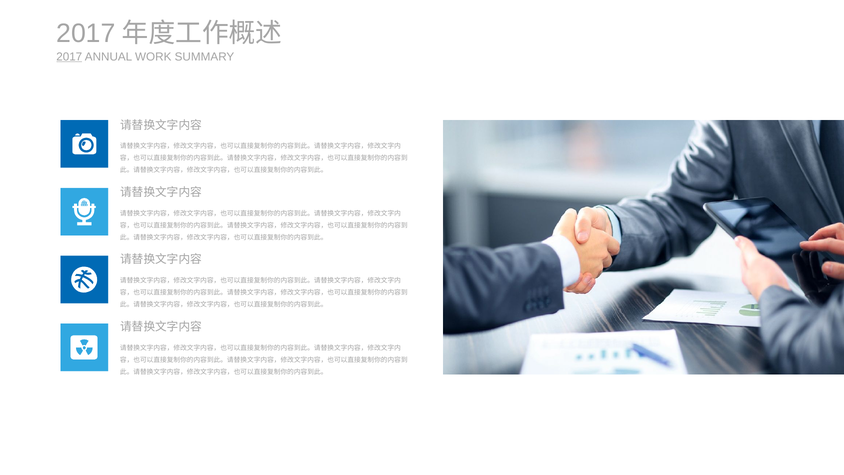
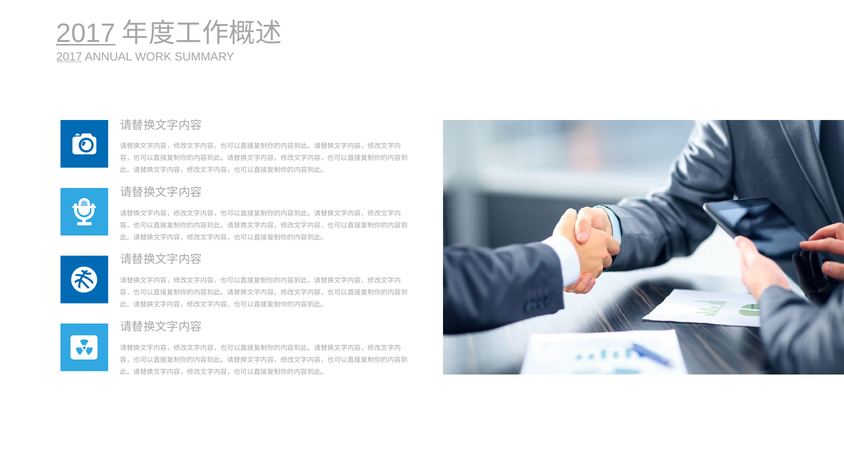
2017 at (86, 33) underline: none -> present
